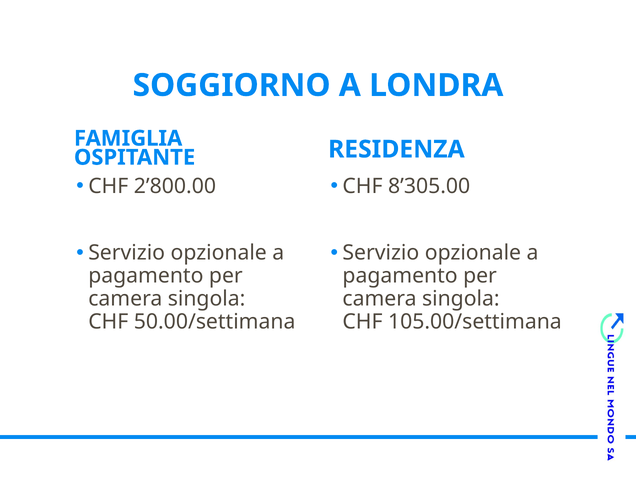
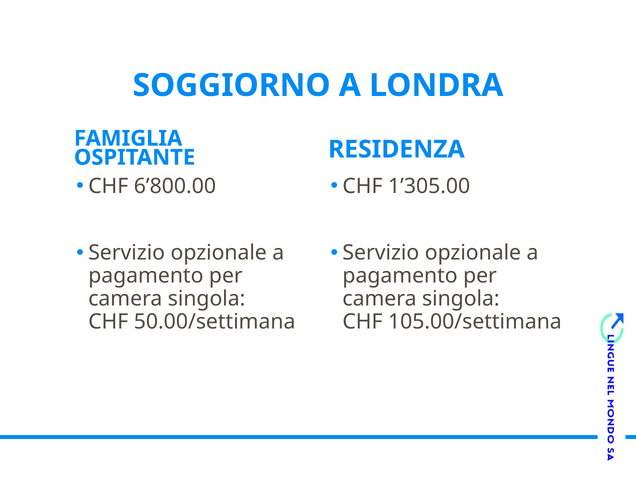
2’800.00: 2’800.00 -> 6’800.00
8’305.00: 8’305.00 -> 1’305.00
